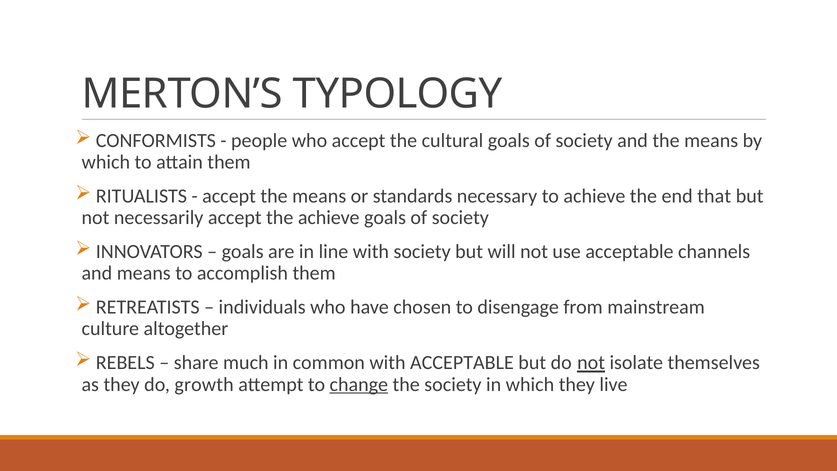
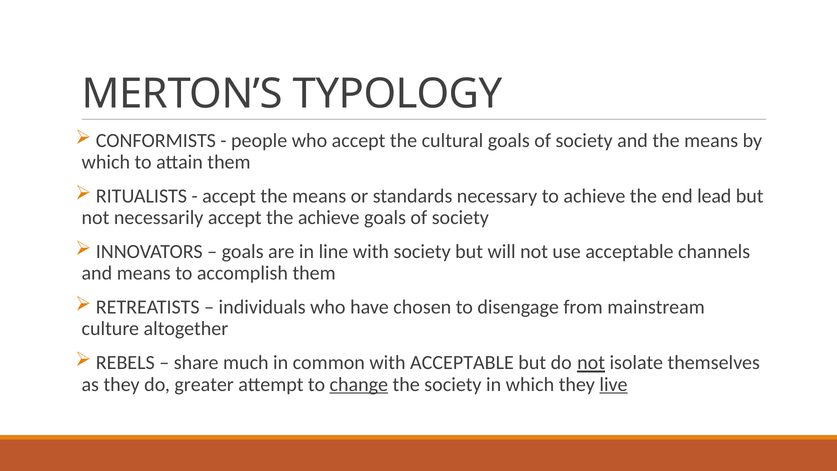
that: that -> lead
growth: growth -> greater
live underline: none -> present
